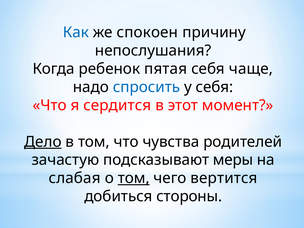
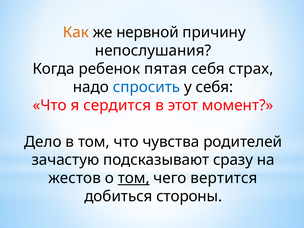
Как colour: blue -> orange
спокоен: спокоен -> нервной
чаще: чаще -> страх
Дело underline: present -> none
меры: меры -> сразу
слабая: слабая -> жестов
